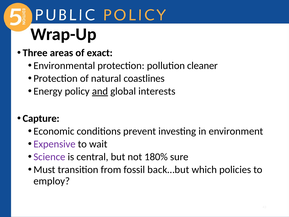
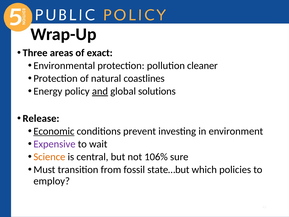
interests: interests -> solutions
Capture: Capture -> Release
Economic underline: none -> present
Science colour: purple -> orange
180%: 180% -> 106%
back…but: back…but -> state…but
